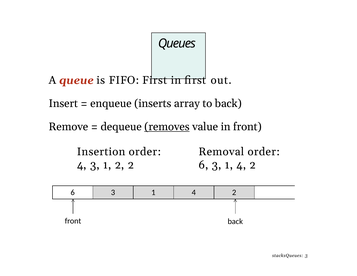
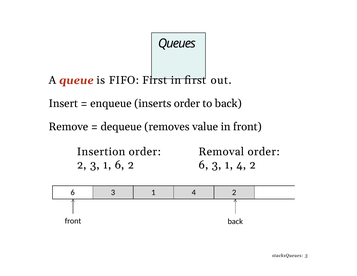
inserts array: array -> order
removes underline: present -> none
4 at (82, 165): 4 -> 2
1 2: 2 -> 6
